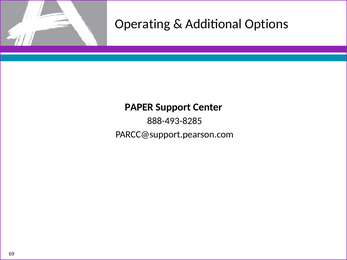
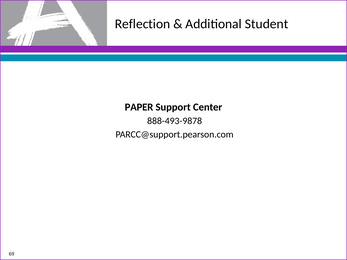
Operating: Operating -> Reflection
Options: Options -> Student
888-493-8285: 888-493-8285 -> 888-493-9878
